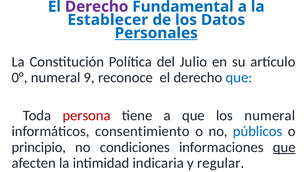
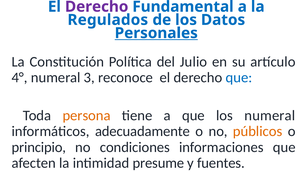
Establecer: Establecer -> Regulados
0°: 0° -> 4°
9: 9 -> 3
persona colour: red -> orange
consentimiento: consentimiento -> adecuadamente
públicos colour: blue -> orange
que at (284, 147) underline: present -> none
indicaria: indicaria -> presume
regular: regular -> fuentes
